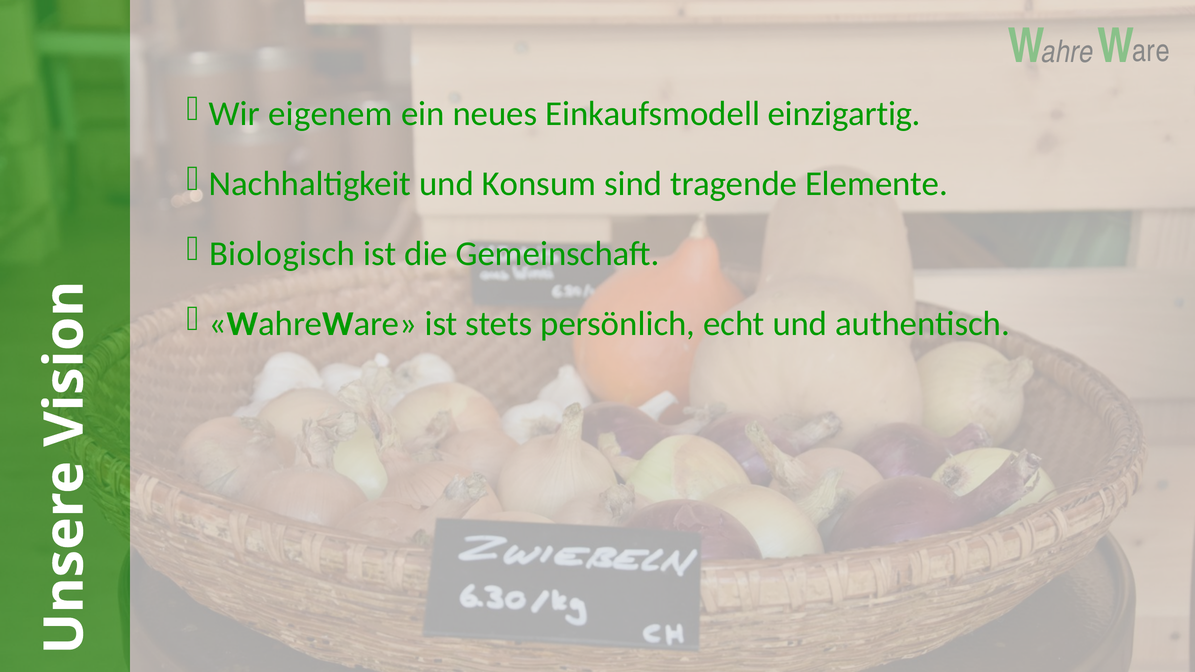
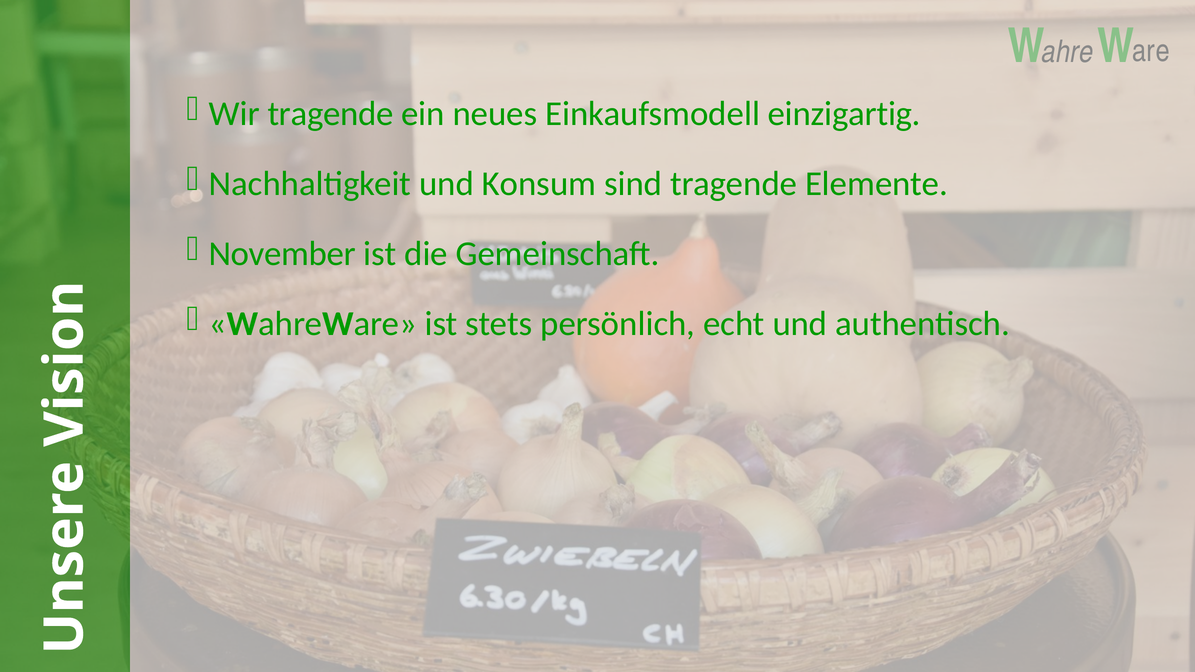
Wir eigenem: eigenem -> tragende
Biologisch: Biologisch -> November
